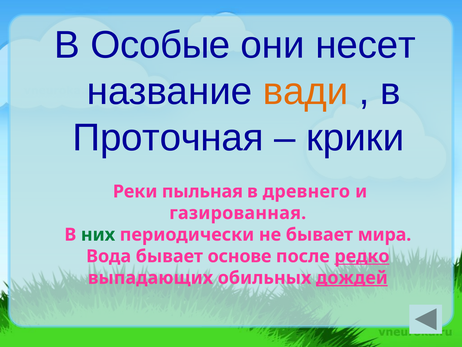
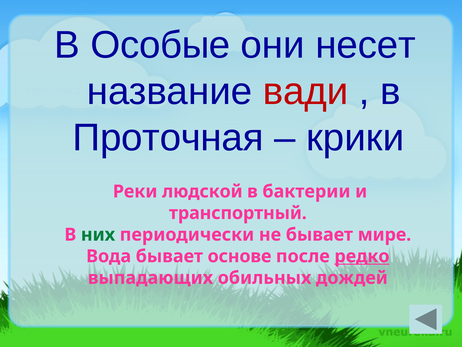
вади colour: orange -> red
пыльная: пыльная -> людской
древнего: древнего -> бактерии
газированная: газированная -> транспортный
мира: мира -> мире
дождей underline: present -> none
